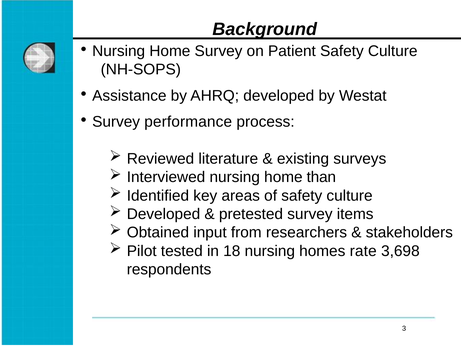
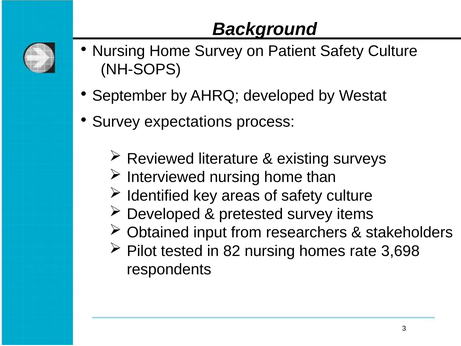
Assistance: Assistance -> September
performance: performance -> expectations
18: 18 -> 82
